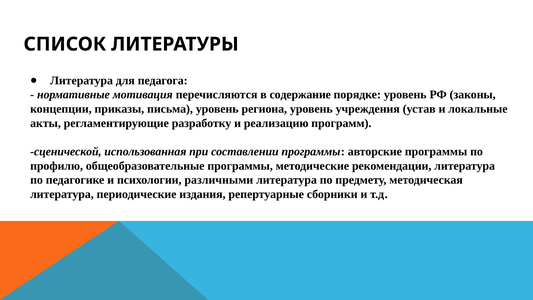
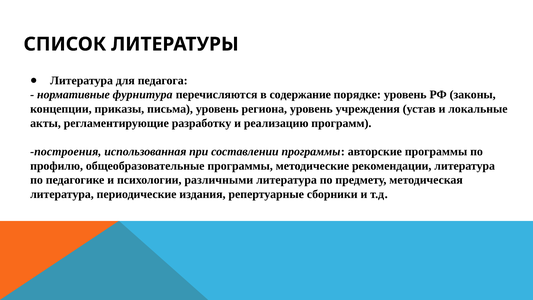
мотивация: мотивация -> фурнитура
сценической: сценической -> построения
